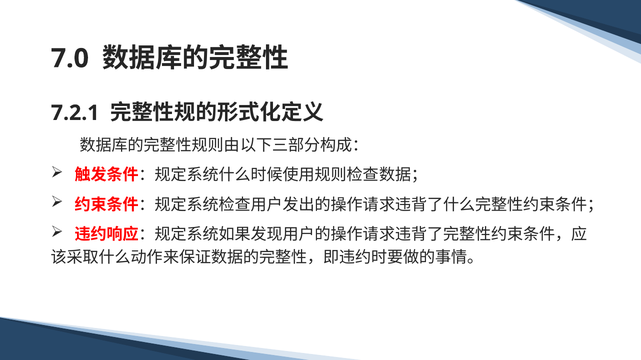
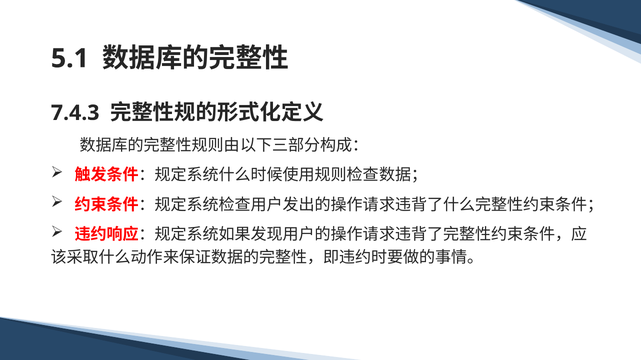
7.0: 7.0 -> 5.1
7.2.1: 7.2.1 -> 7.4.3
